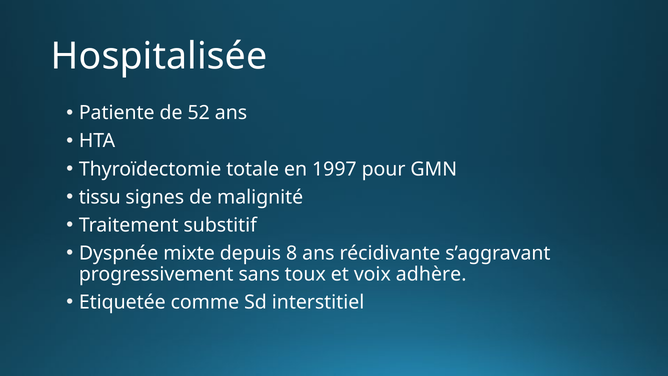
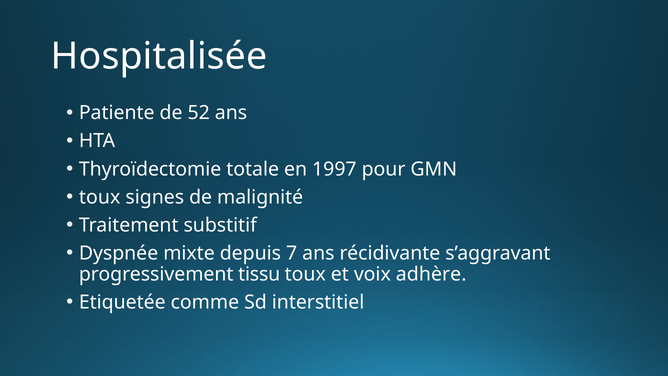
tissu at (100, 197): tissu -> toux
8: 8 -> 7
sans: sans -> tissu
